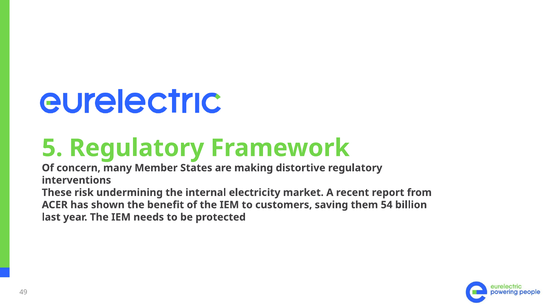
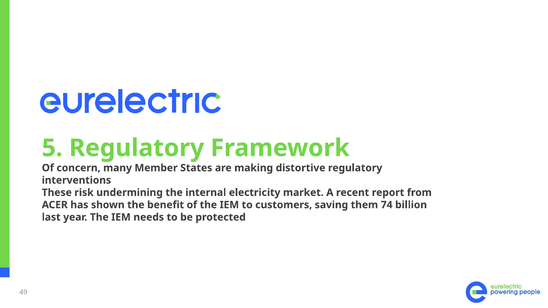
54: 54 -> 74
